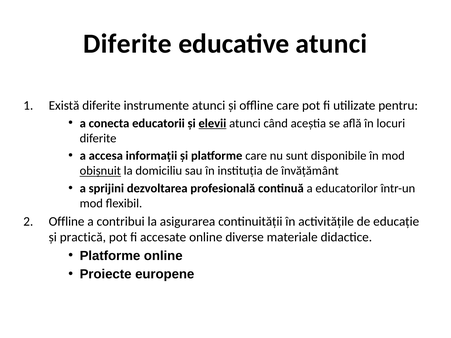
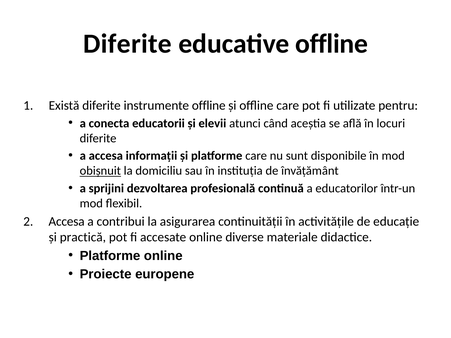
educative atunci: atunci -> offline
instrumente atunci: atunci -> offline
elevii underline: present -> none
Offline at (67, 222): Offline -> Accesa
